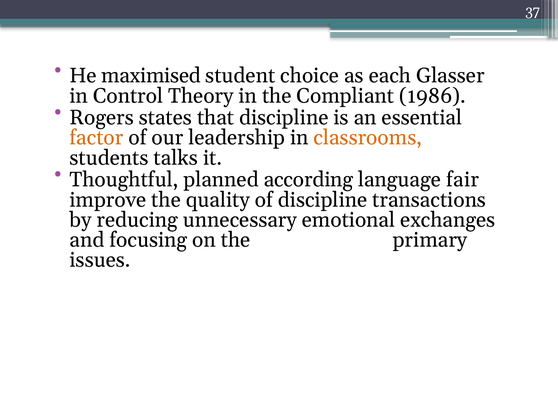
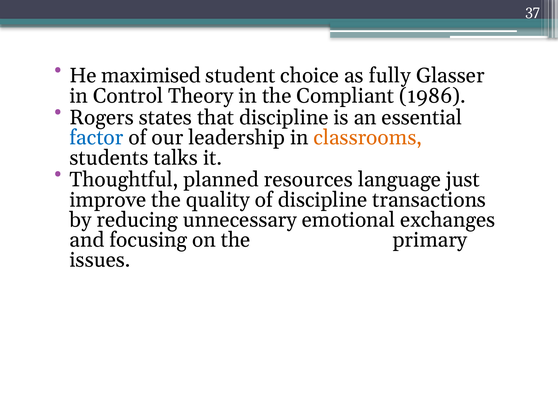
each: each -> fully
factor colour: orange -> blue
according: according -> resources
fair: fair -> just
